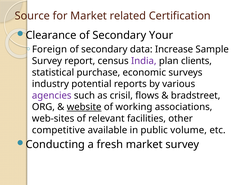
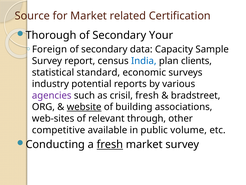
Clearance: Clearance -> Thorough
Increase: Increase -> Capacity
India colour: purple -> blue
purchase: purchase -> standard
crisil flows: flows -> fresh
working: working -> building
facilities: facilities -> through
fresh at (110, 144) underline: none -> present
